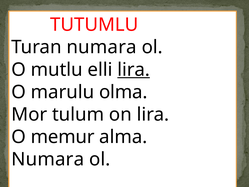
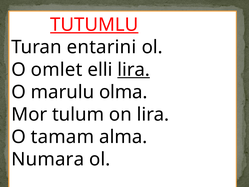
TUTUMLU underline: none -> present
Turan numara: numara -> entarini
mutlu: mutlu -> omlet
memur: memur -> tamam
